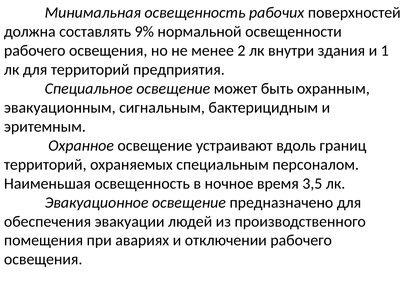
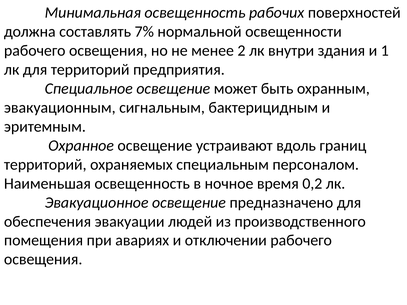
9%: 9% -> 7%
3,5: 3,5 -> 0,2
